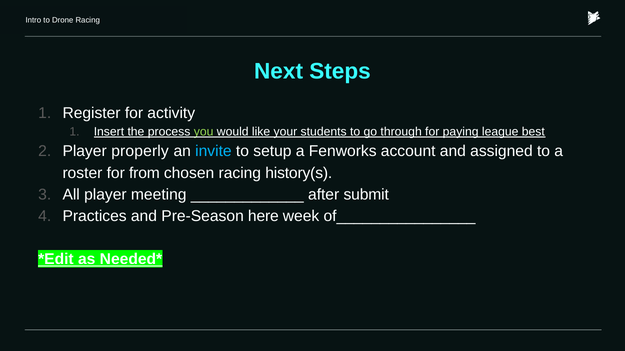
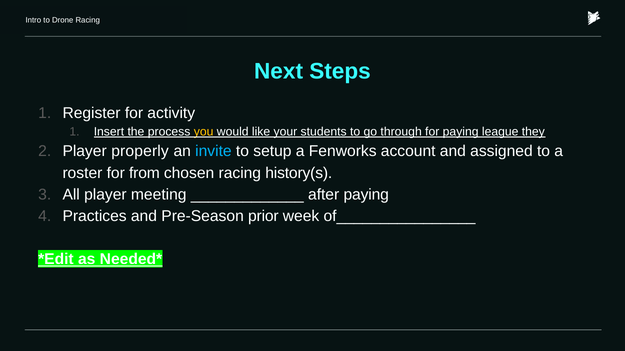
you colour: light green -> yellow
best: best -> they
after submit: submit -> paying
here: here -> prior
